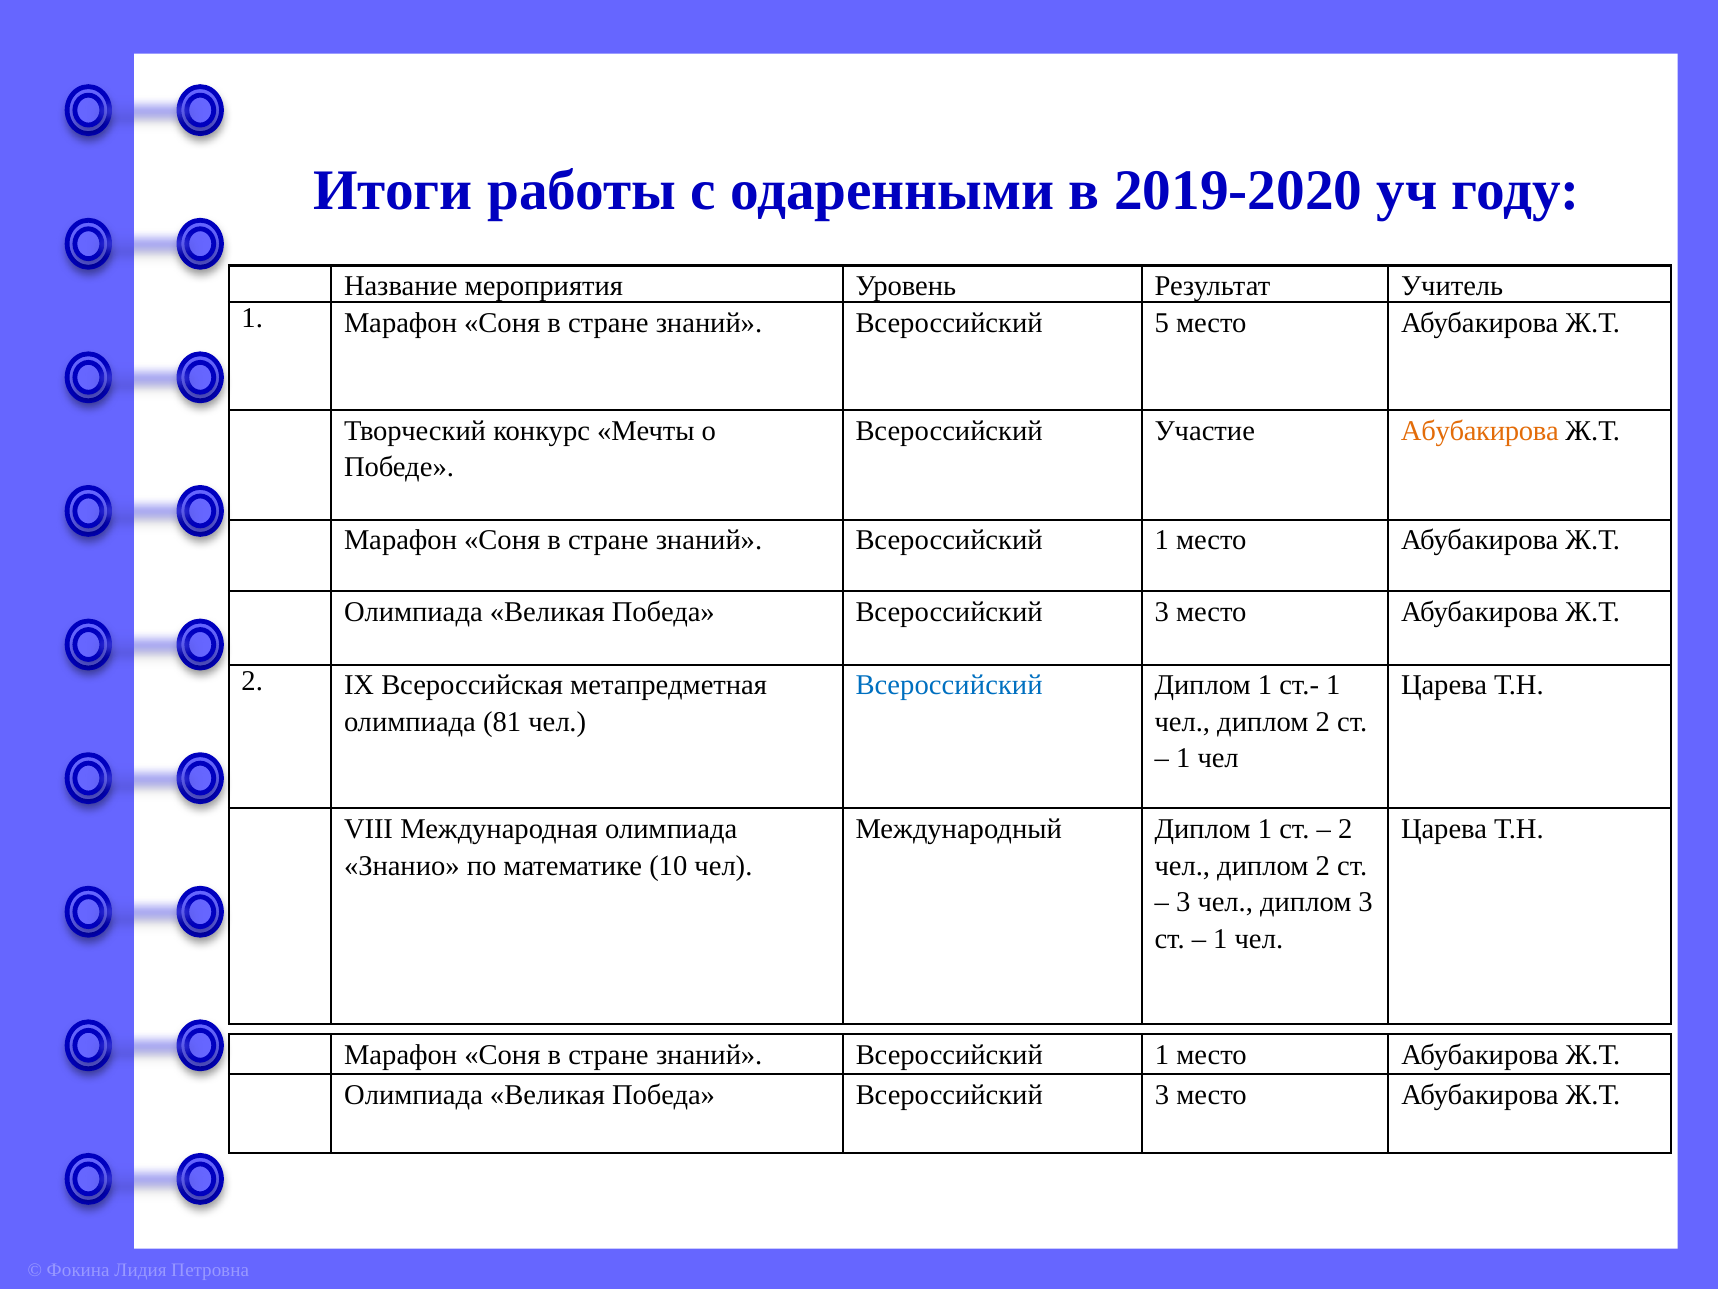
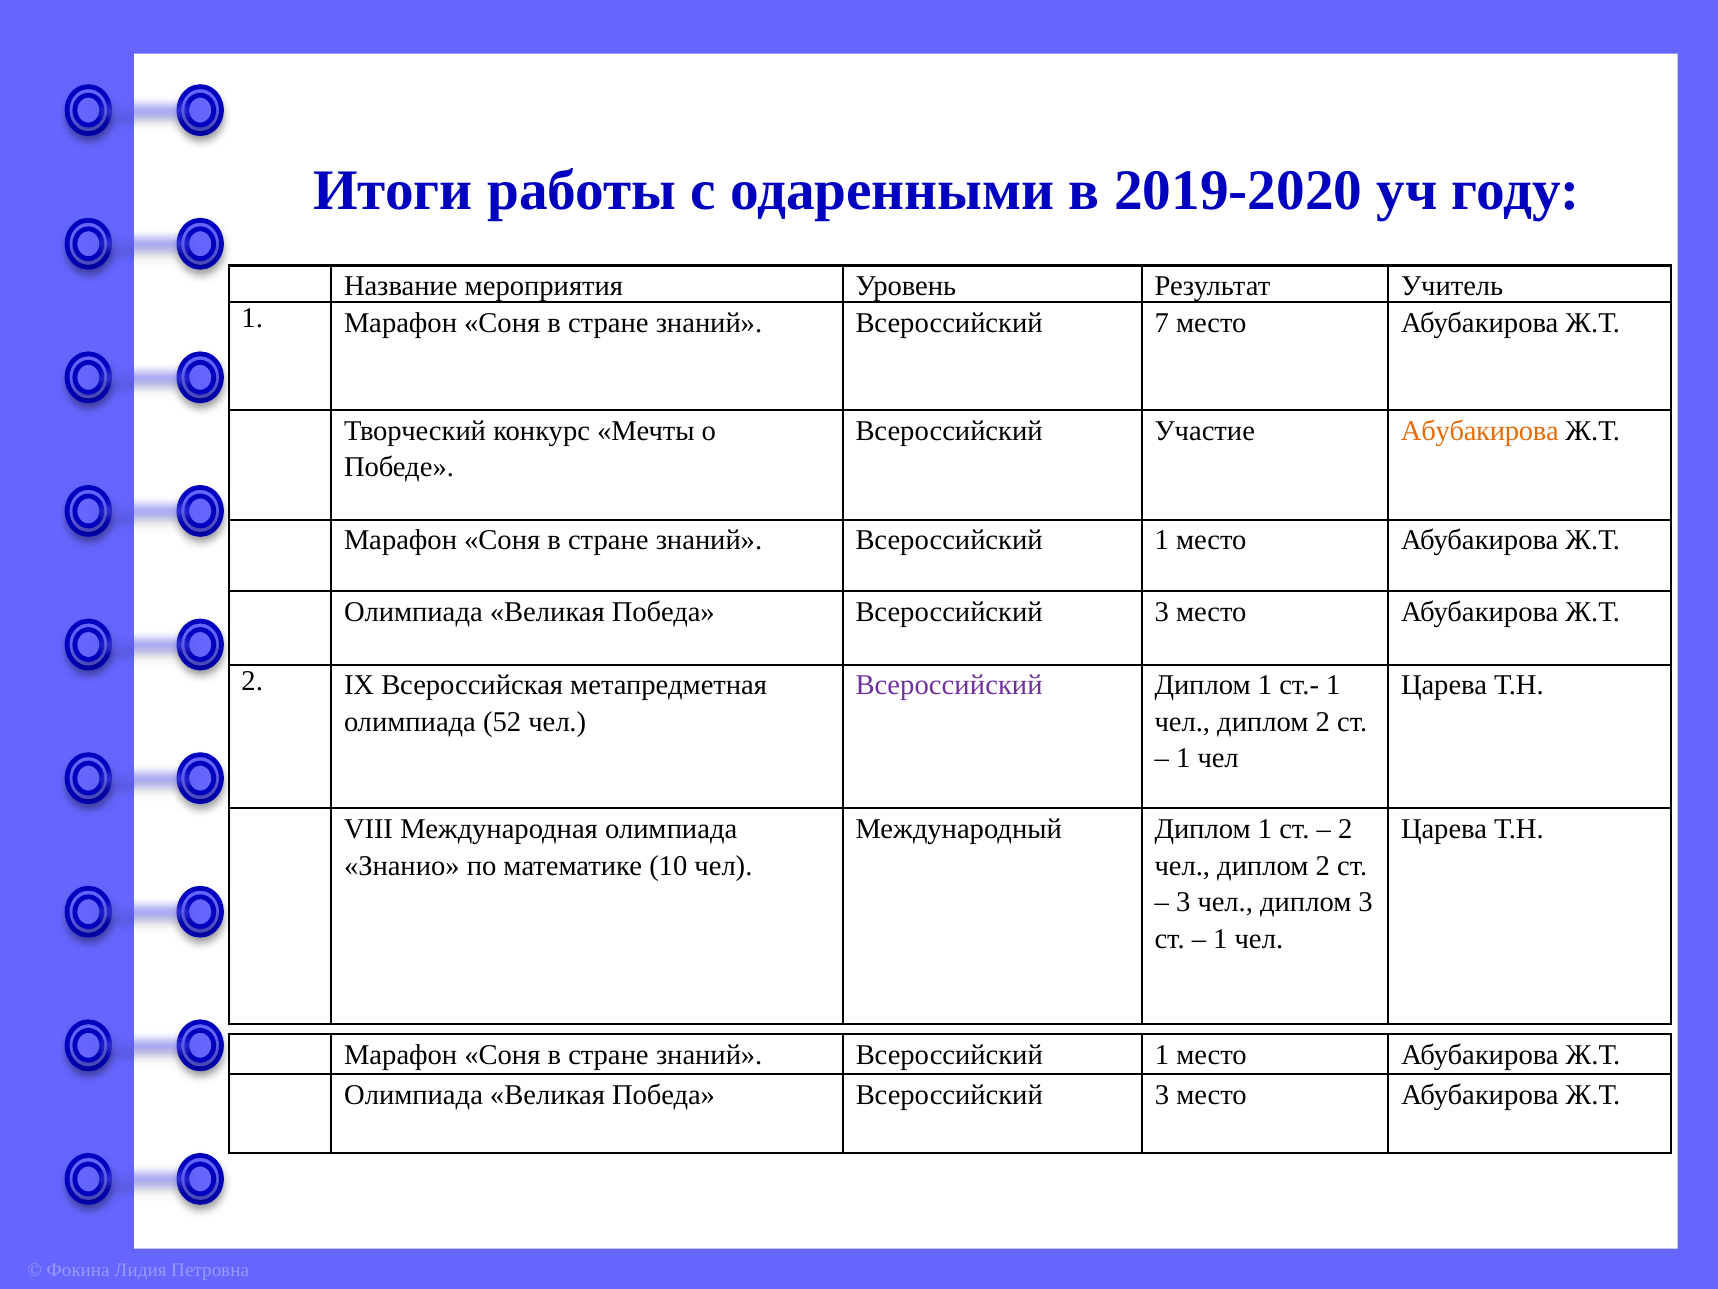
5: 5 -> 7
Всероссийский at (949, 685) colour: blue -> purple
81: 81 -> 52
